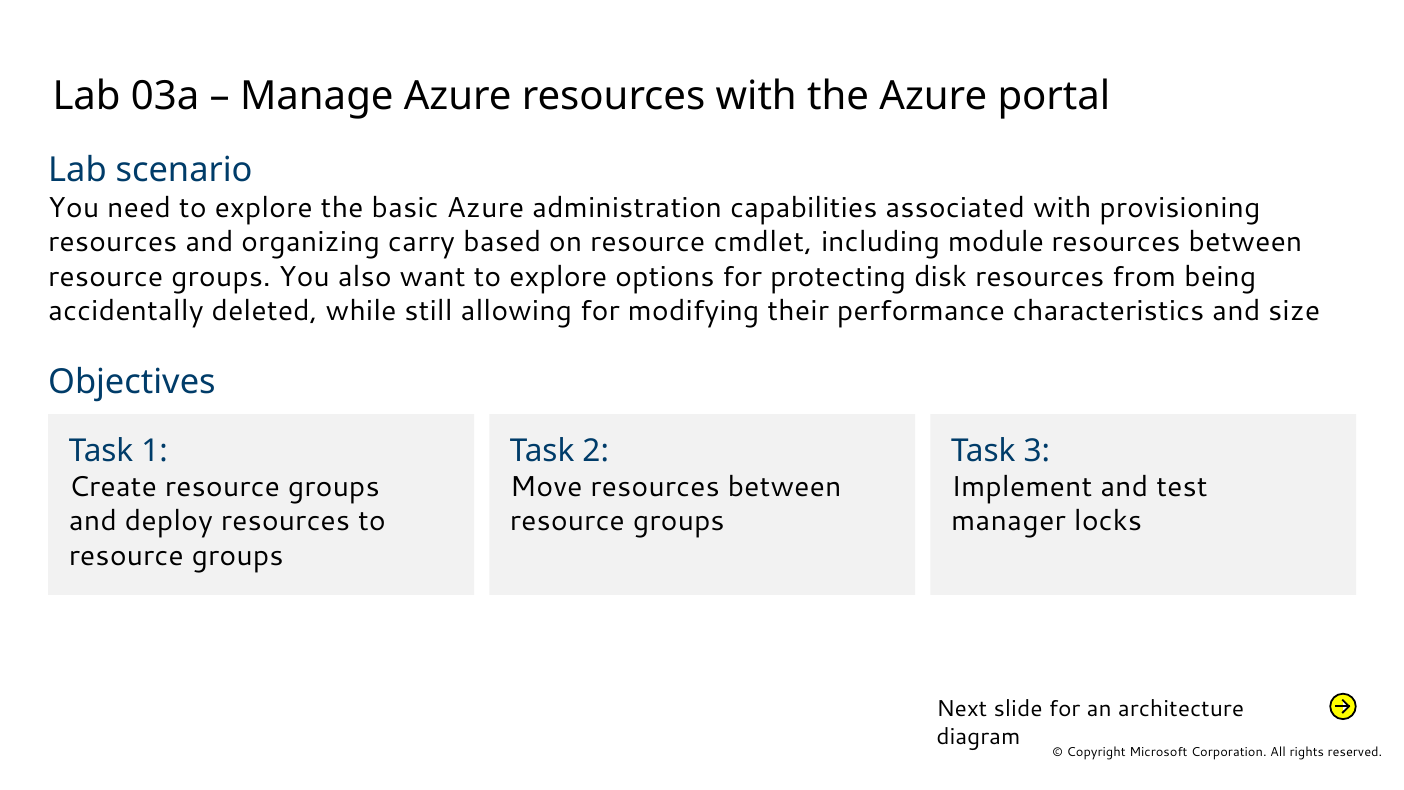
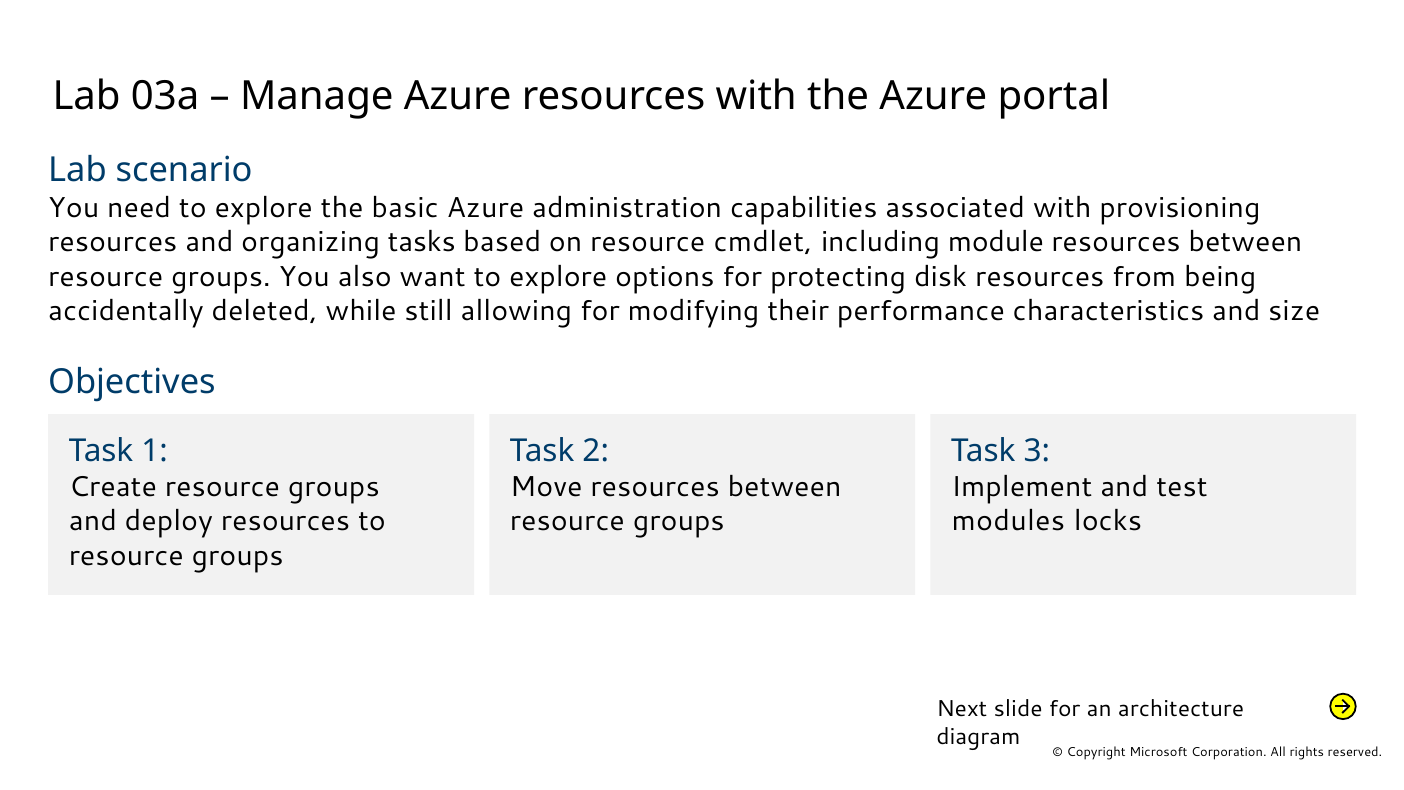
carry: carry -> tasks
manager: manager -> modules
